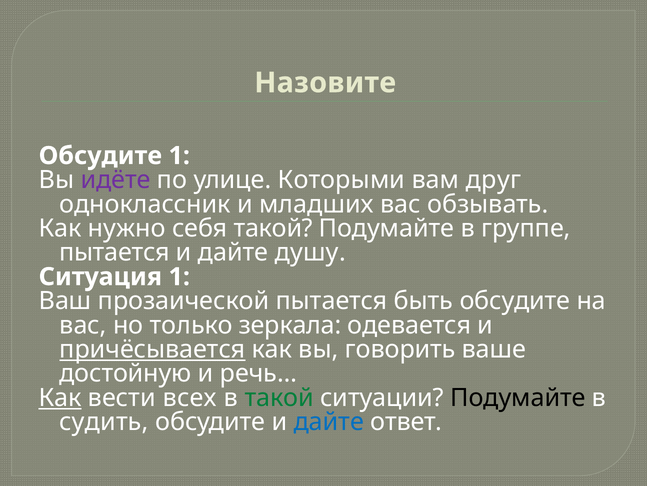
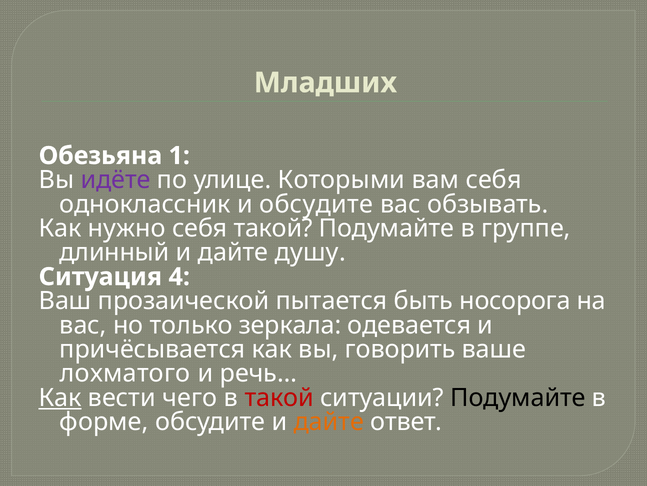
Назовите: Назовите -> Младших
Обсудите at (100, 156): Обсудите -> Обезьяна
вам друг: друг -> себя
и младших: младших -> обсудите
пытается at (114, 252): пытается -> длинный
Ситуация 1: 1 -> 4
быть обсудите: обсудите -> носорога
причёсывается underline: present -> none
достойную: достойную -> лохматого
всех: всех -> чего
такой at (279, 397) colour: green -> red
судить: судить -> форме
дайте at (329, 421) colour: blue -> orange
